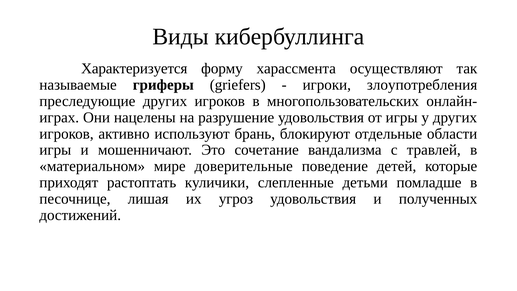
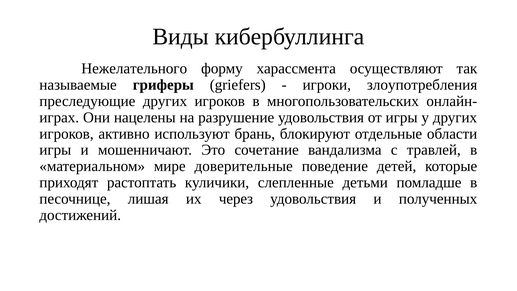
Характеризуется: Характеризуется -> Нежелательного
угроз: угроз -> через
